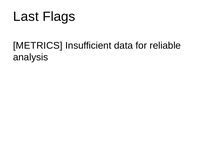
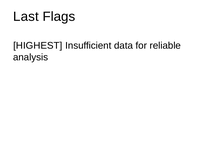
METRICS: METRICS -> HIGHEST
